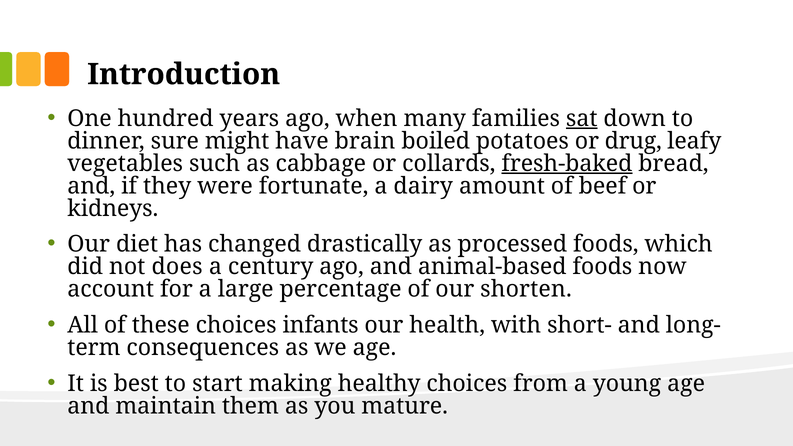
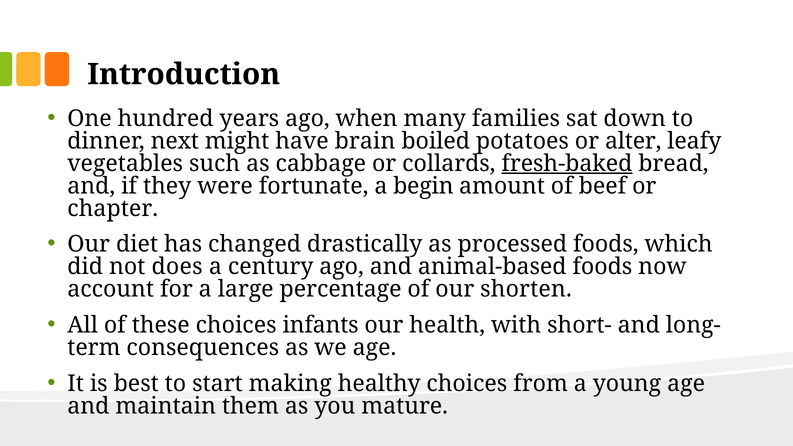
sat underline: present -> none
sure: sure -> next
drug: drug -> alter
dairy: dairy -> begin
kidneys: kidneys -> chapter
